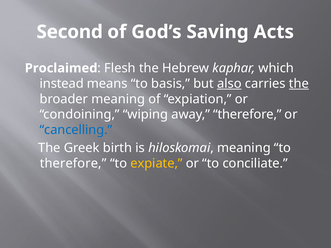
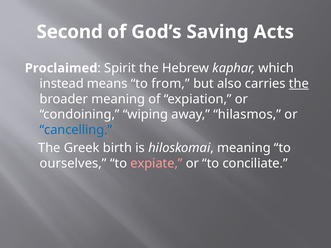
Flesh: Flesh -> Spirit
basis: basis -> from
also underline: present -> none
away therefore: therefore -> hilasmos
therefore at (73, 164): therefore -> ourselves
expiate colour: yellow -> pink
